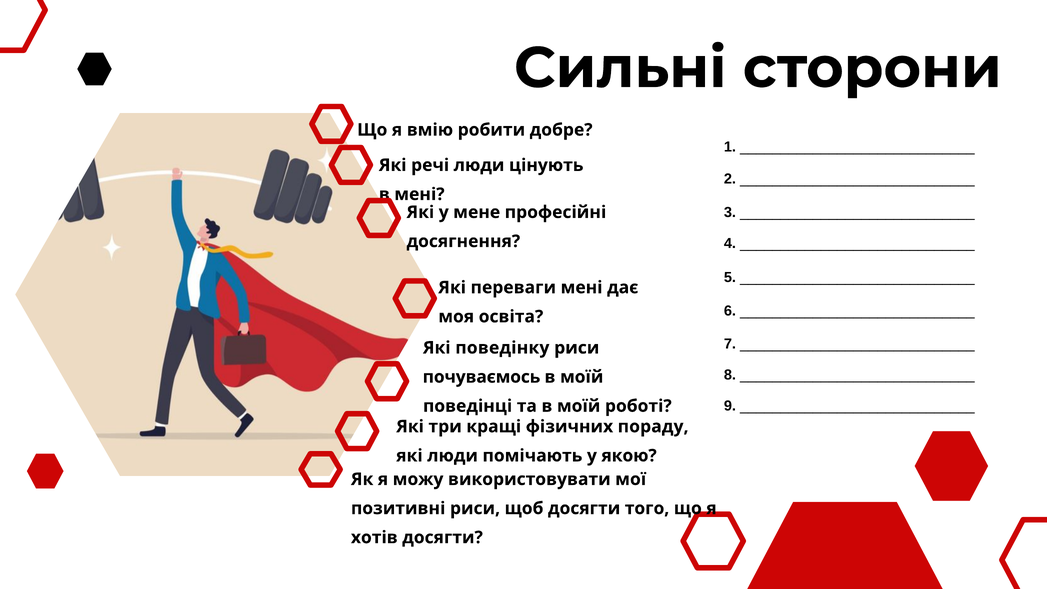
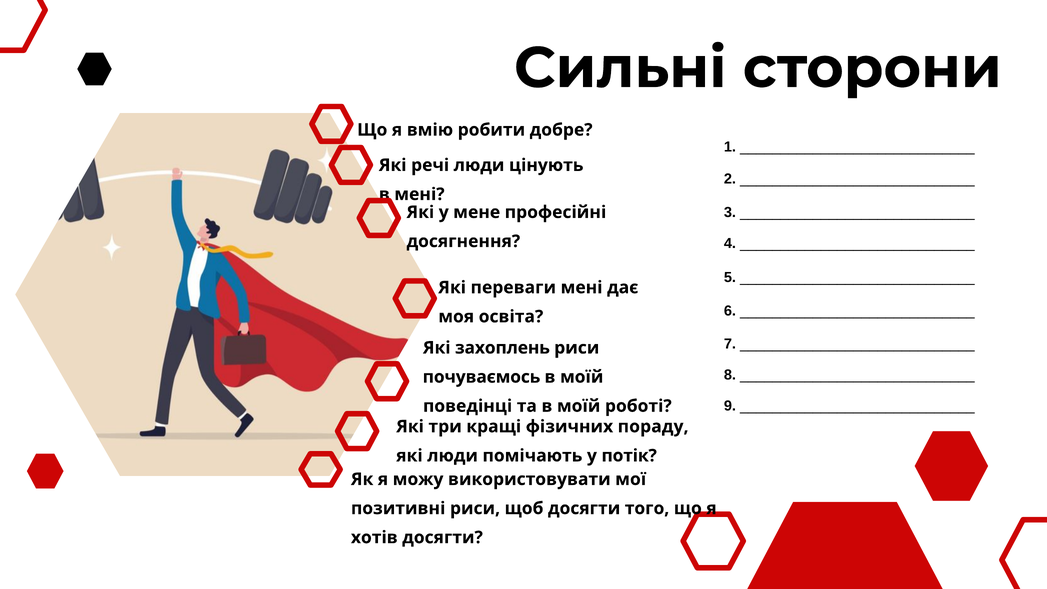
поведінку: поведінку -> захоплень
якою: якою -> потік
